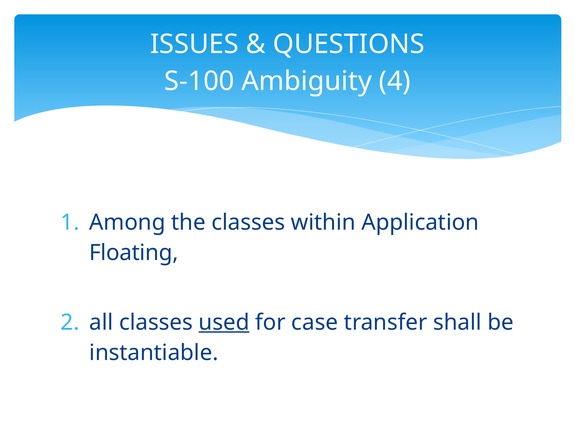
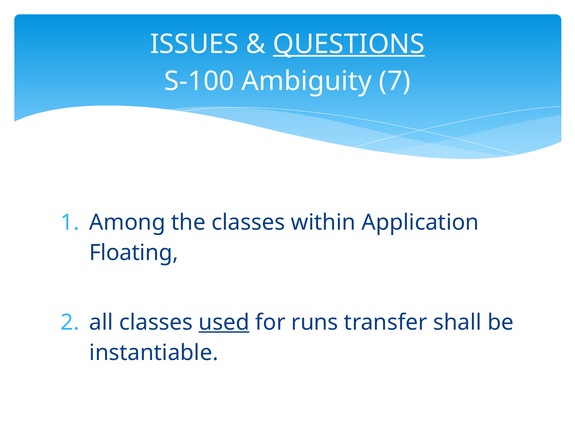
QUESTIONS underline: none -> present
4: 4 -> 7
case: case -> runs
